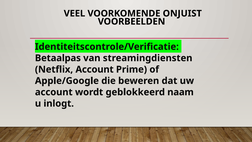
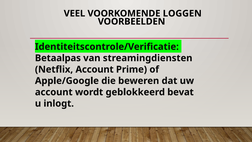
ONJUIST: ONJUIST -> LOGGEN
naam: naam -> bevat
